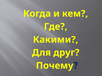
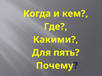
друг: друг -> пять
